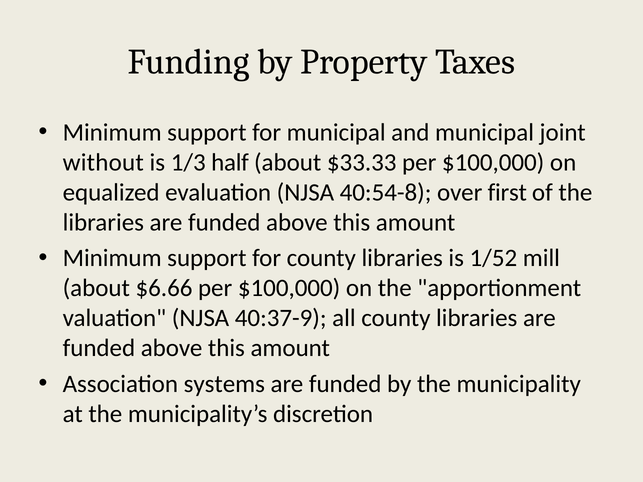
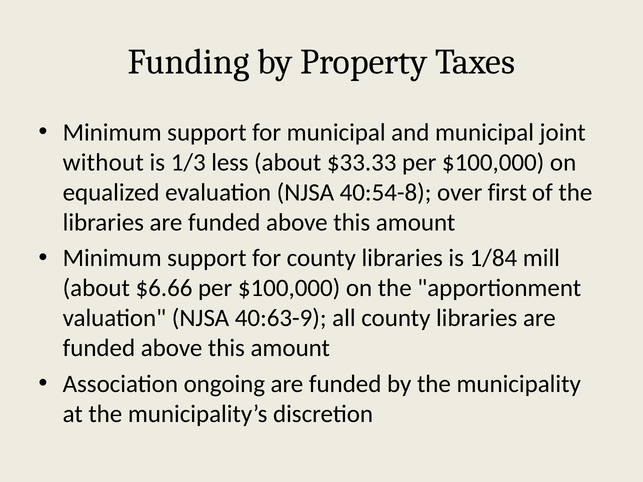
half: half -> less
1/52: 1/52 -> 1/84
40:37-9: 40:37-9 -> 40:63-9
systems: systems -> ongoing
